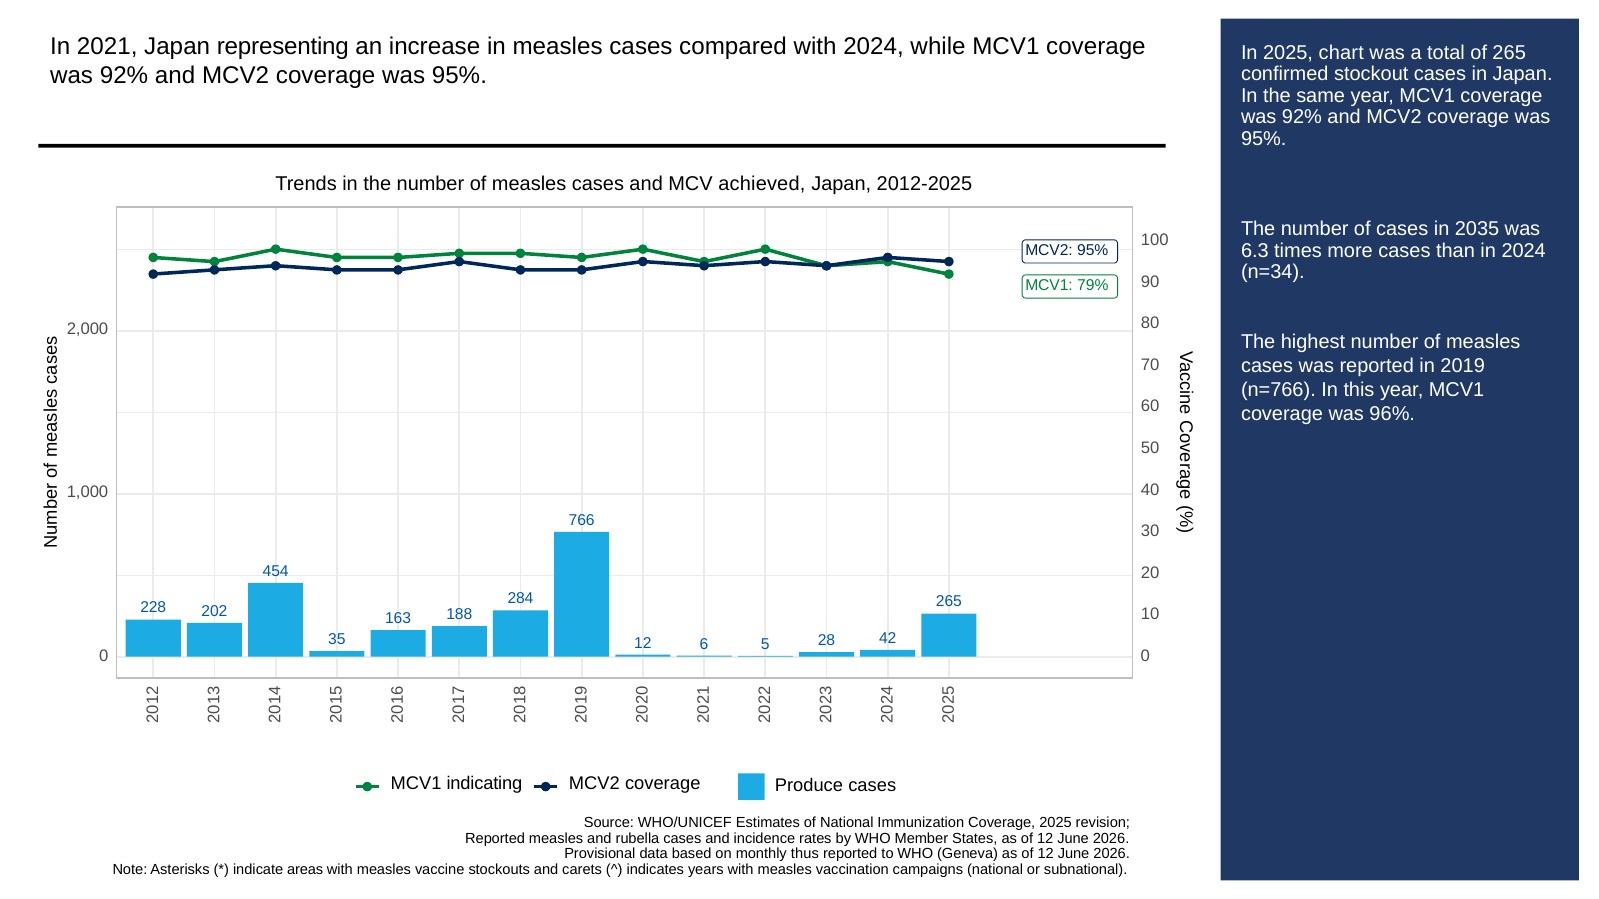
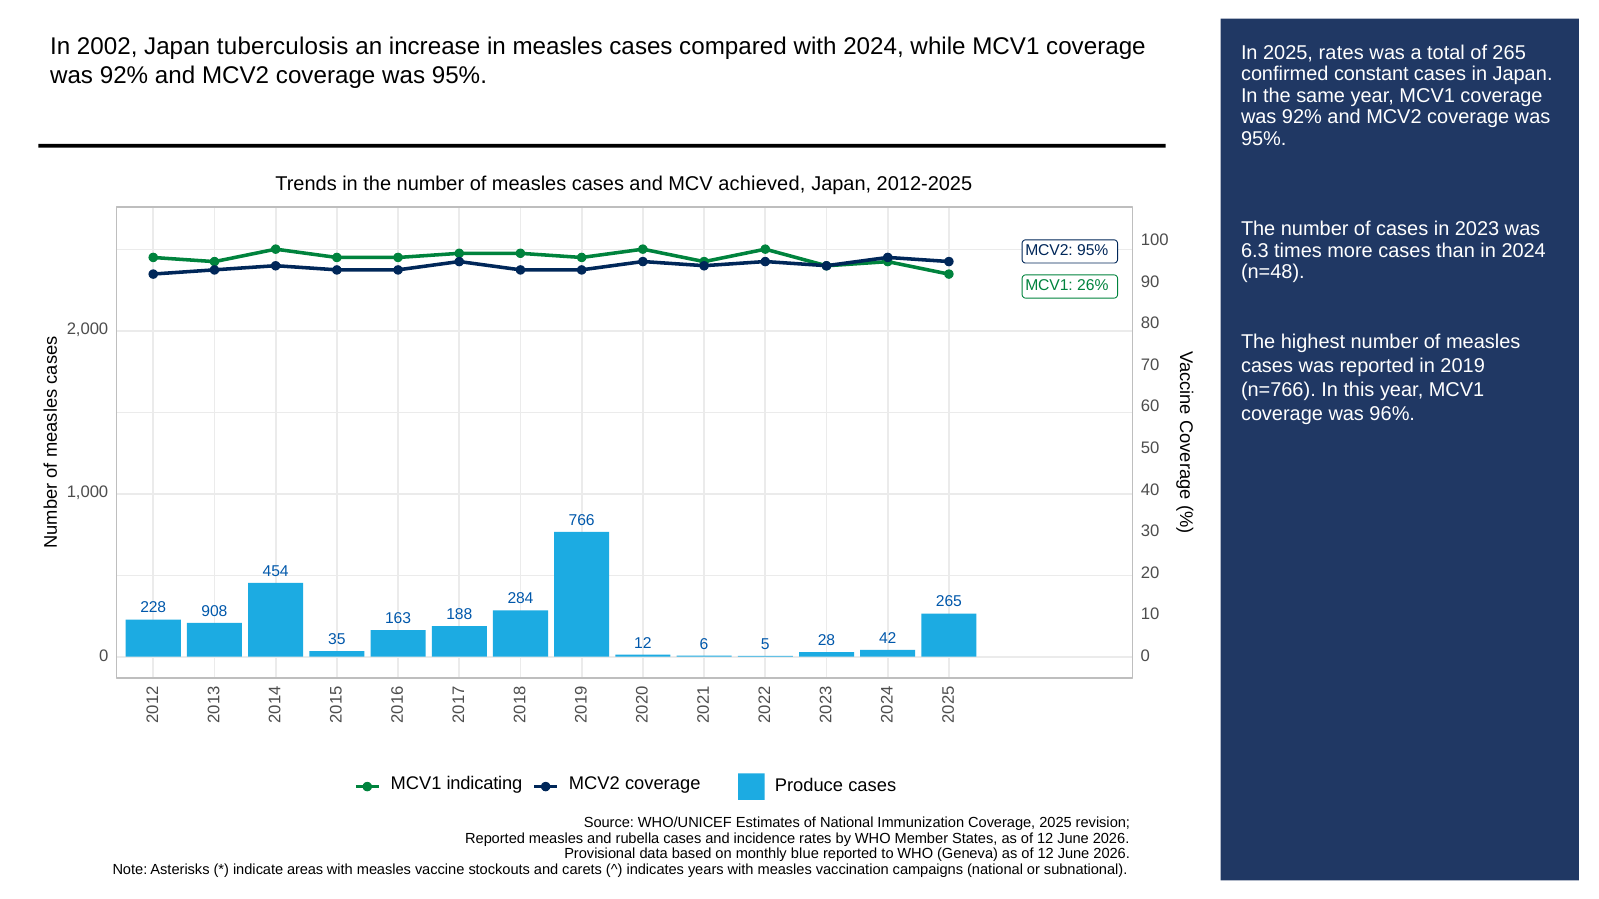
2021: 2021 -> 2002
representing: representing -> tuberculosis
2025 chart: chart -> rates
stockout: stockout -> constant
2035: 2035 -> 2023
n=34: n=34 -> n=48
79%: 79% -> 26%
202: 202 -> 908
thus: thus -> blue
